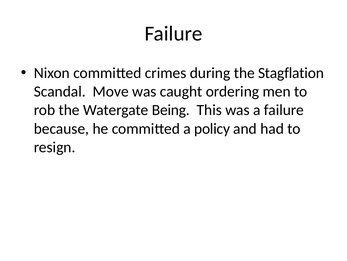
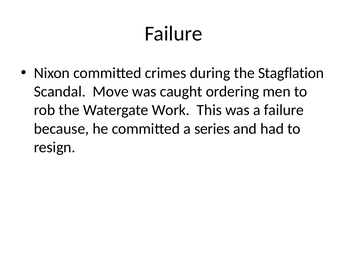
Being: Being -> Work
policy: policy -> series
